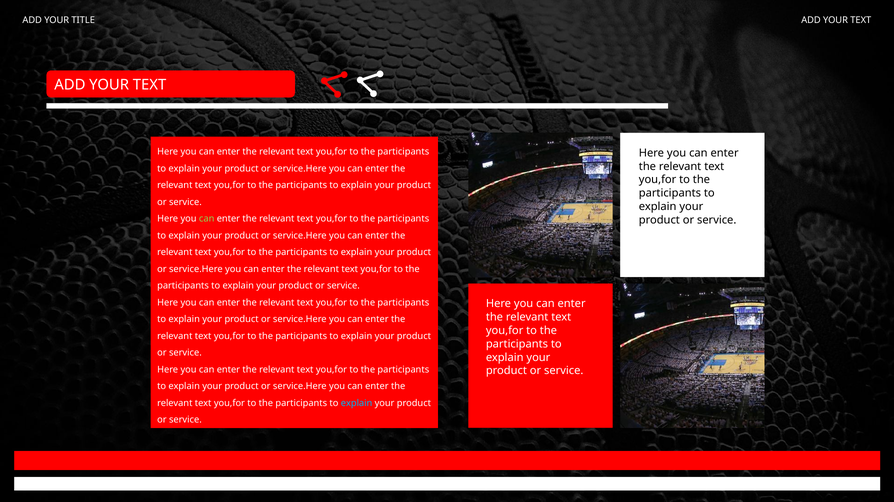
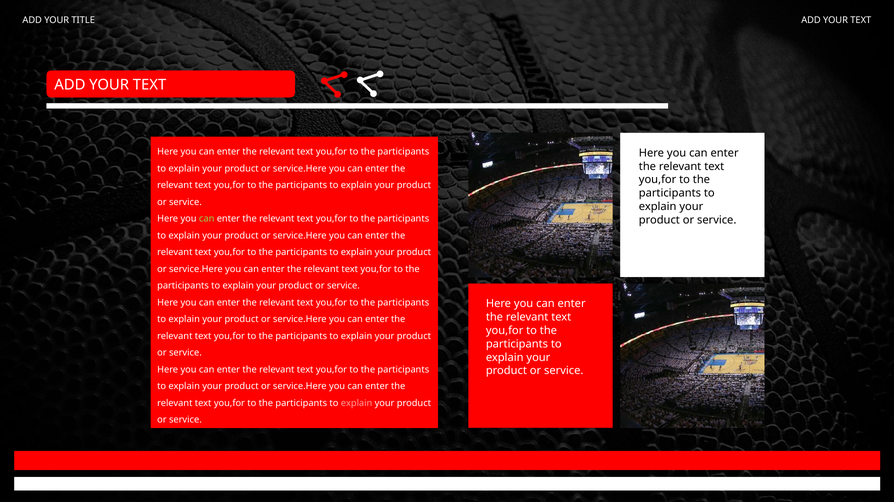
explain at (357, 403) colour: light blue -> pink
